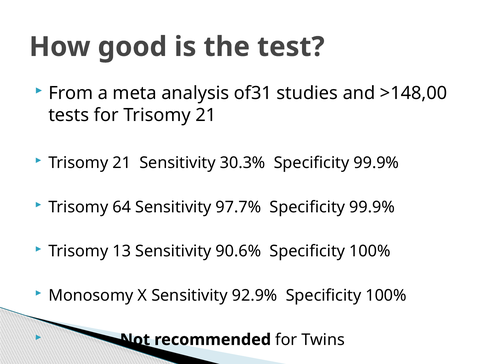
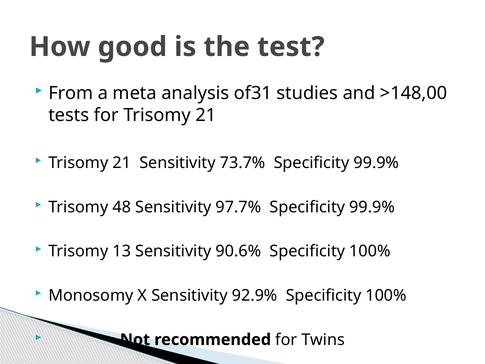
30.3%: 30.3% -> 73.7%
64: 64 -> 48
